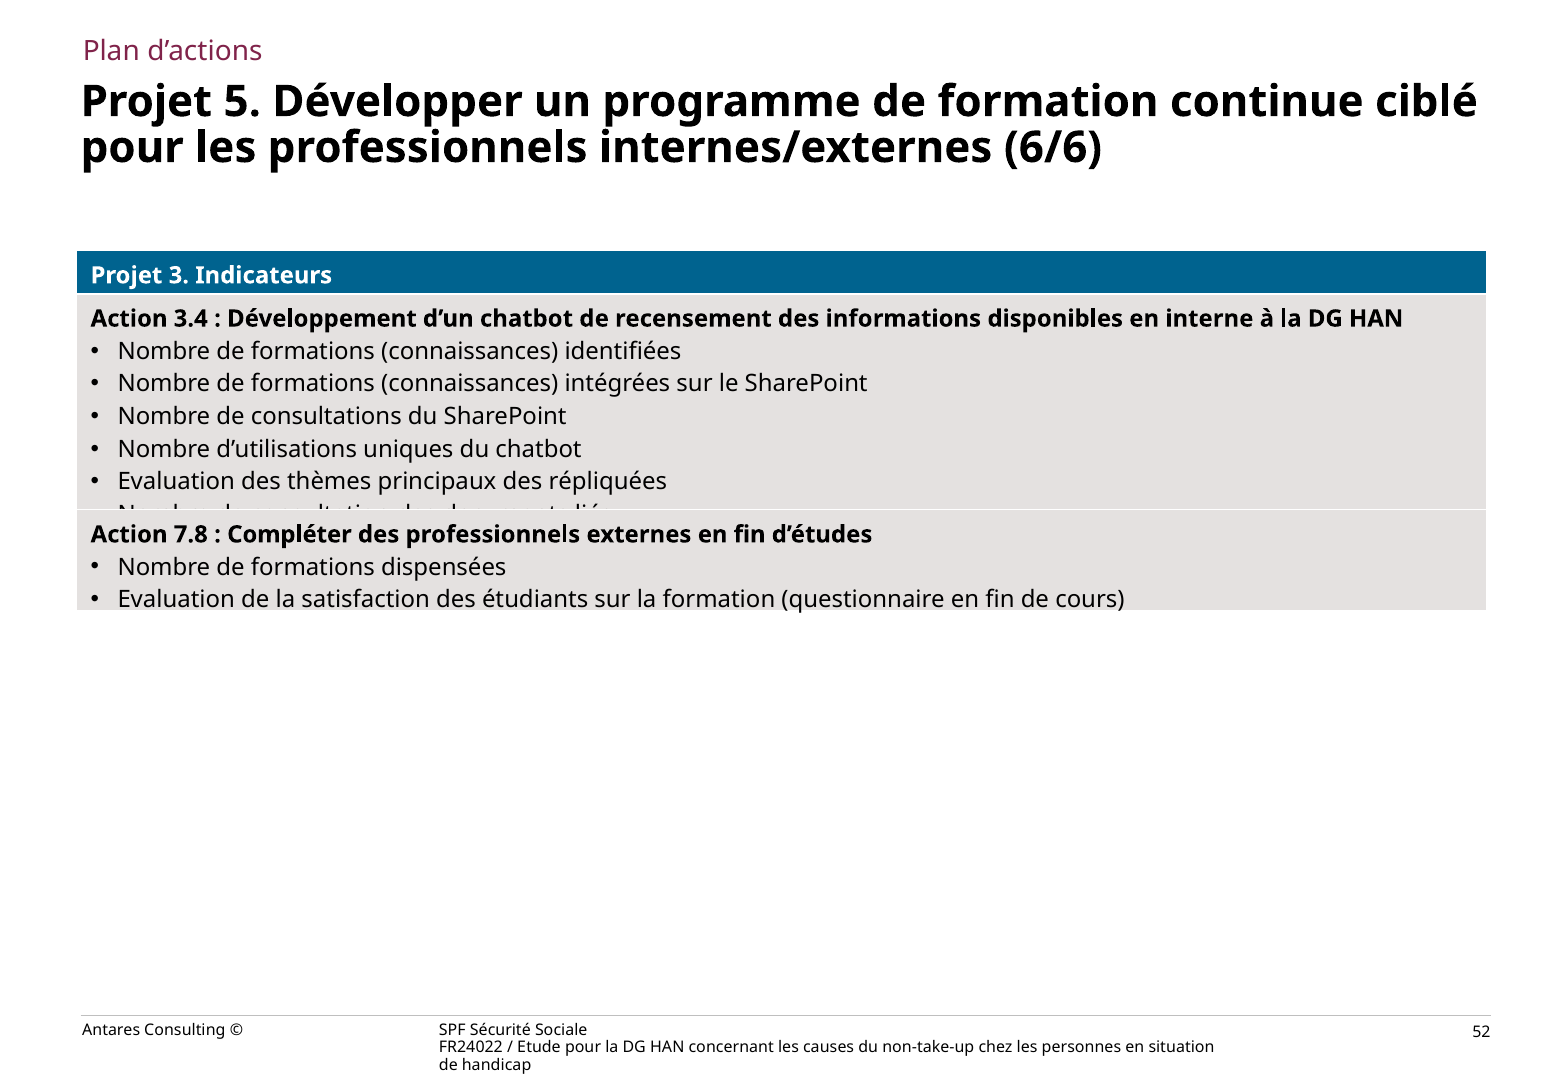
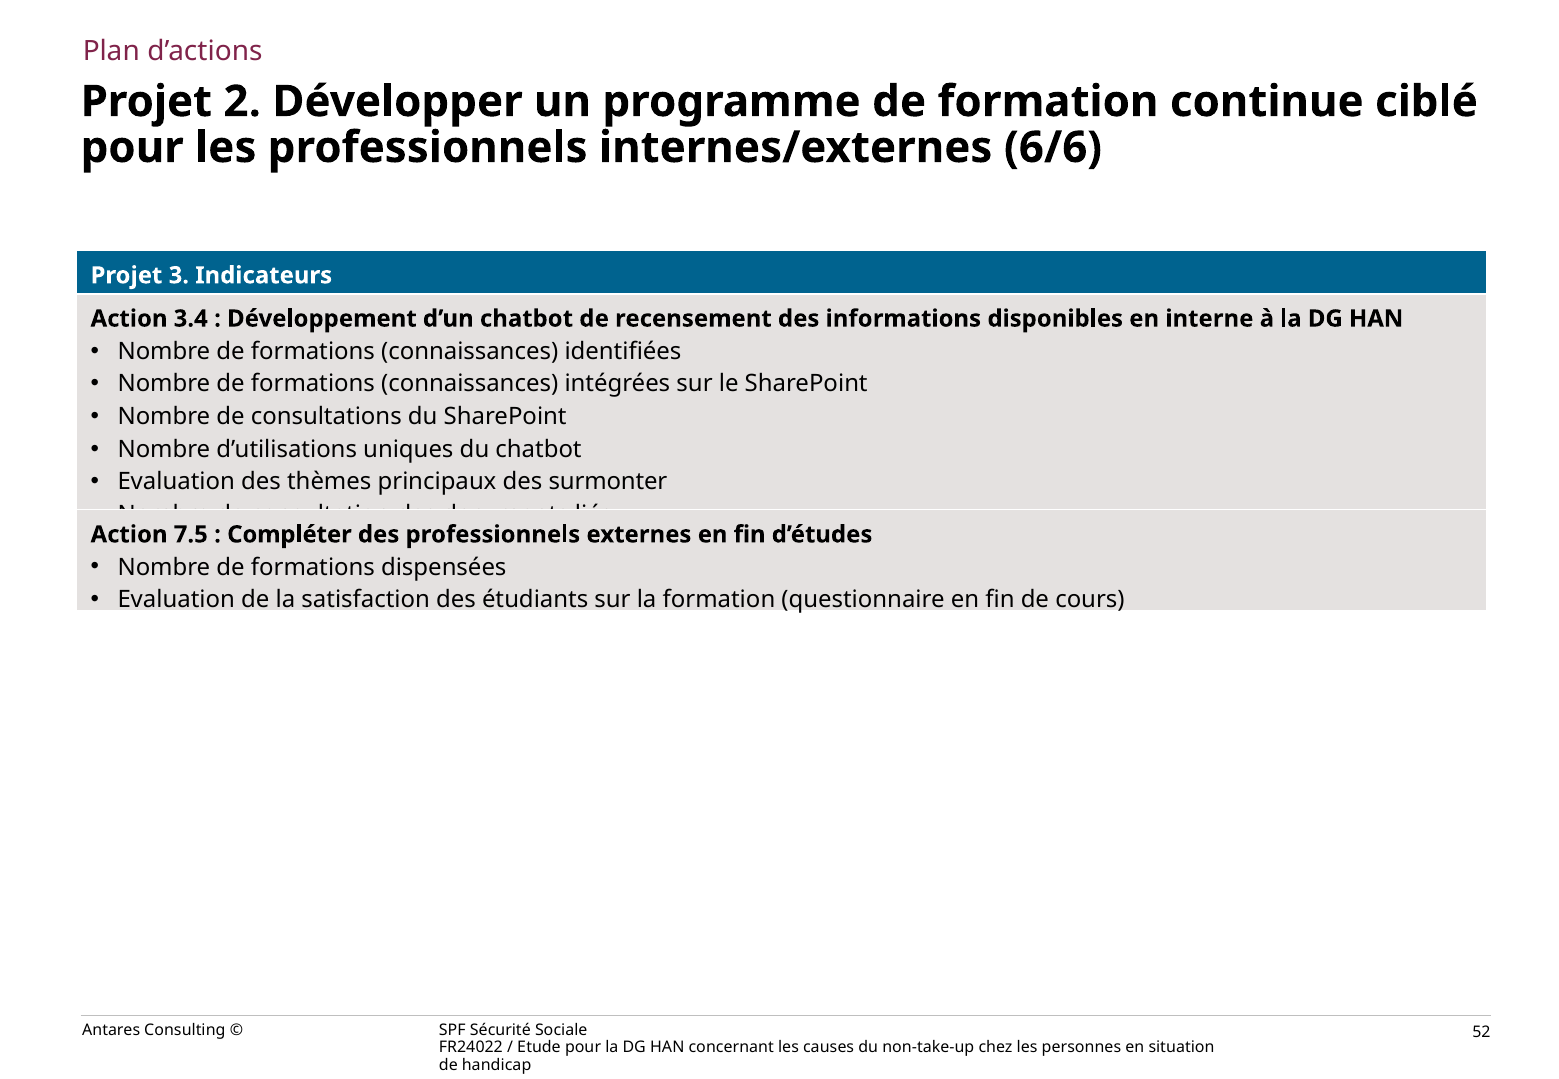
5: 5 -> 2
répliquées: répliquées -> surmonter
7.8: 7.8 -> 7.5
